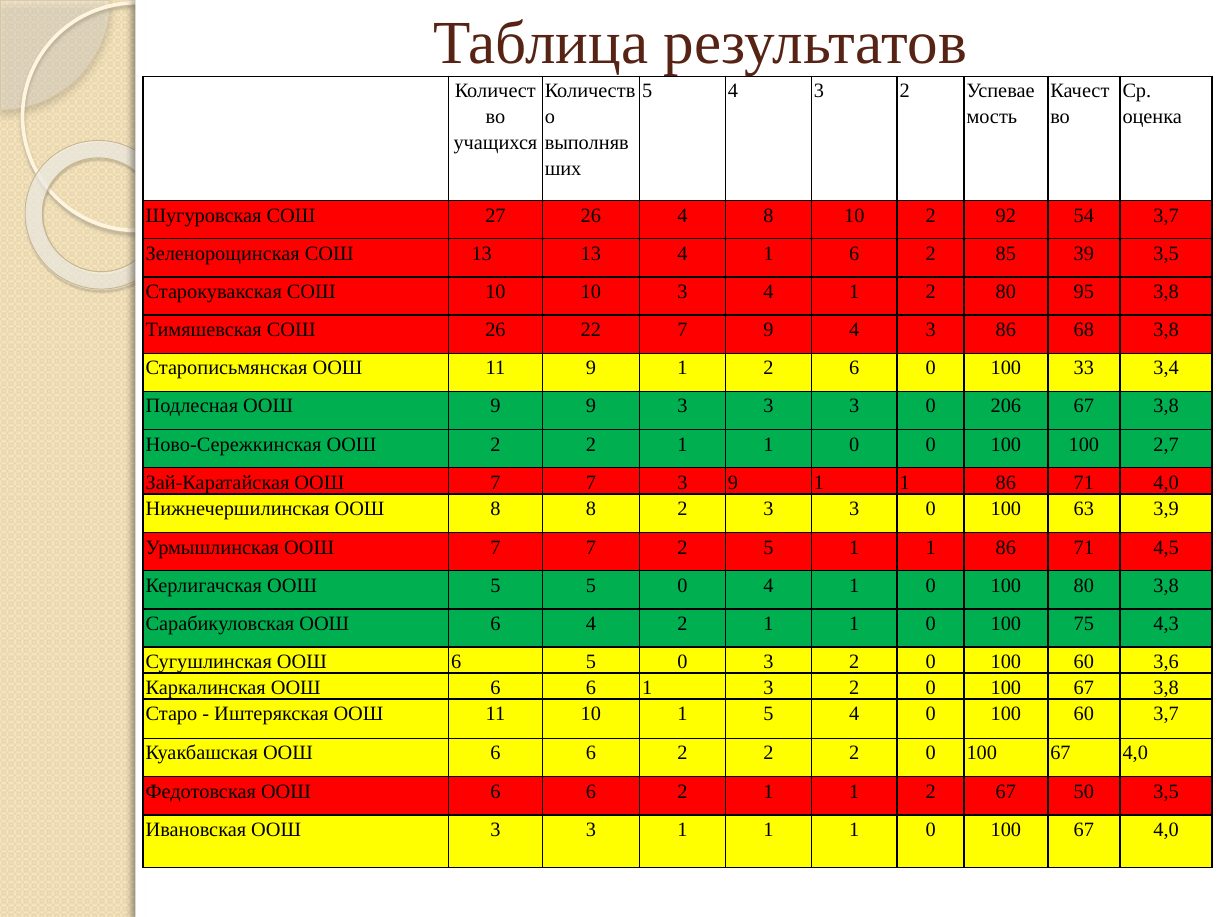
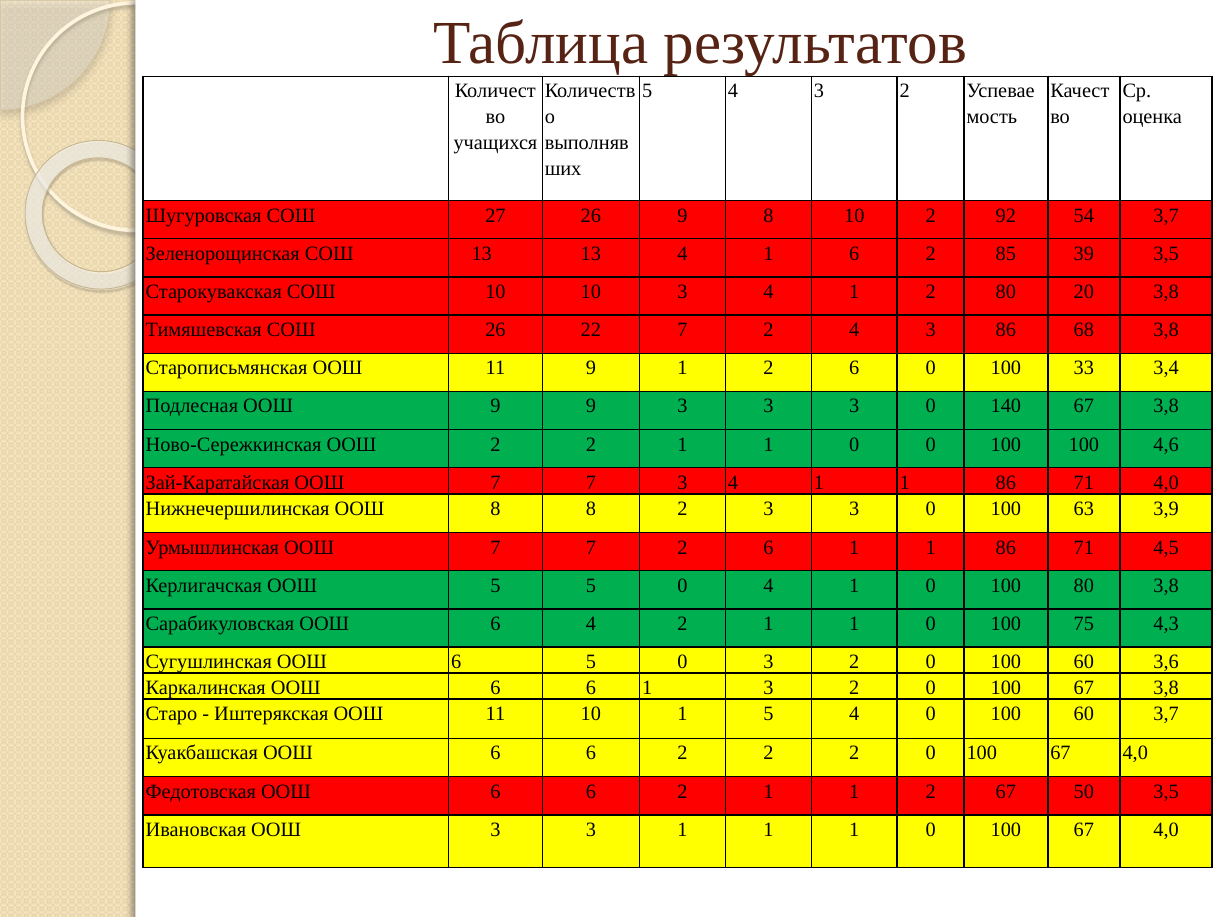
26 4: 4 -> 9
95: 95 -> 20
22 7 9: 9 -> 2
206: 206 -> 140
2,7: 2,7 -> 4,6
7 3 9: 9 -> 4
7 2 5: 5 -> 6
